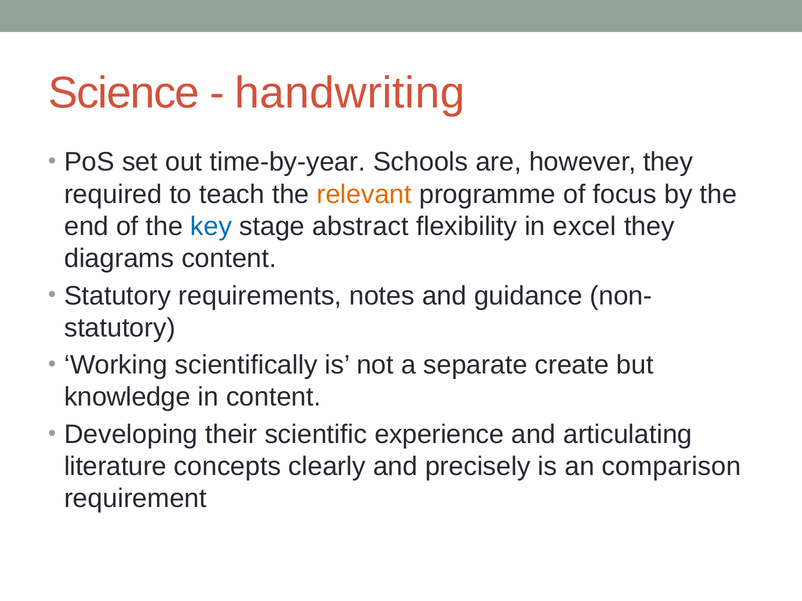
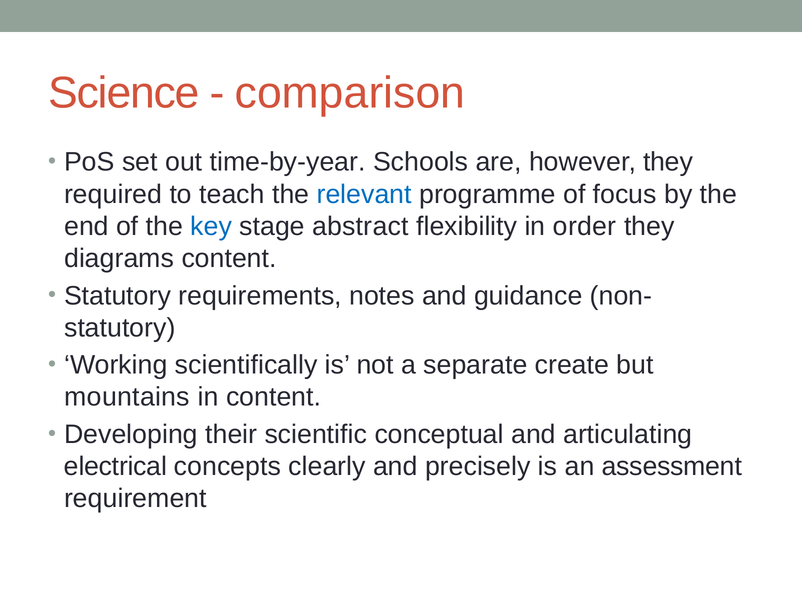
handwriting: handwriting -> comparison
relevant colour: orange -> blue
excel: excel -> order
knowledge: knowledge -> mountains
experience: experience -> conceptual
literature: literature -> electrical
comparison: comparison -> assessment
